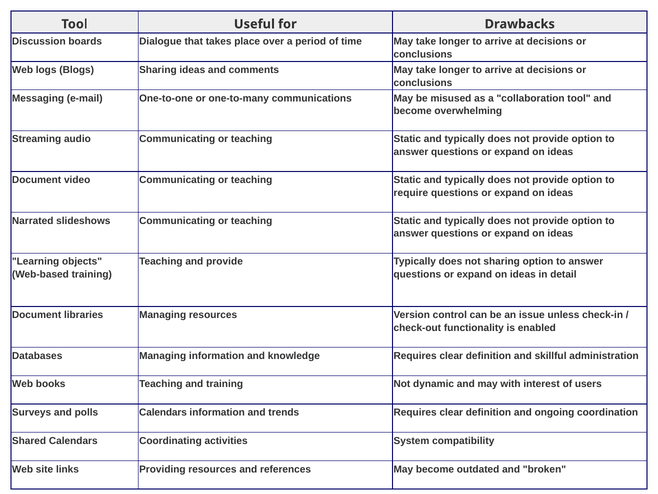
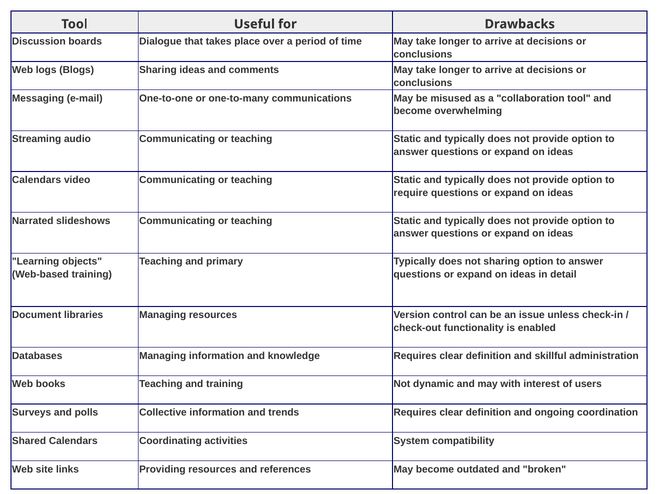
Document at (37, 180): Document -> Calendars
and provide: provide -> primary
polls Calendars: Calendars -> Collective
